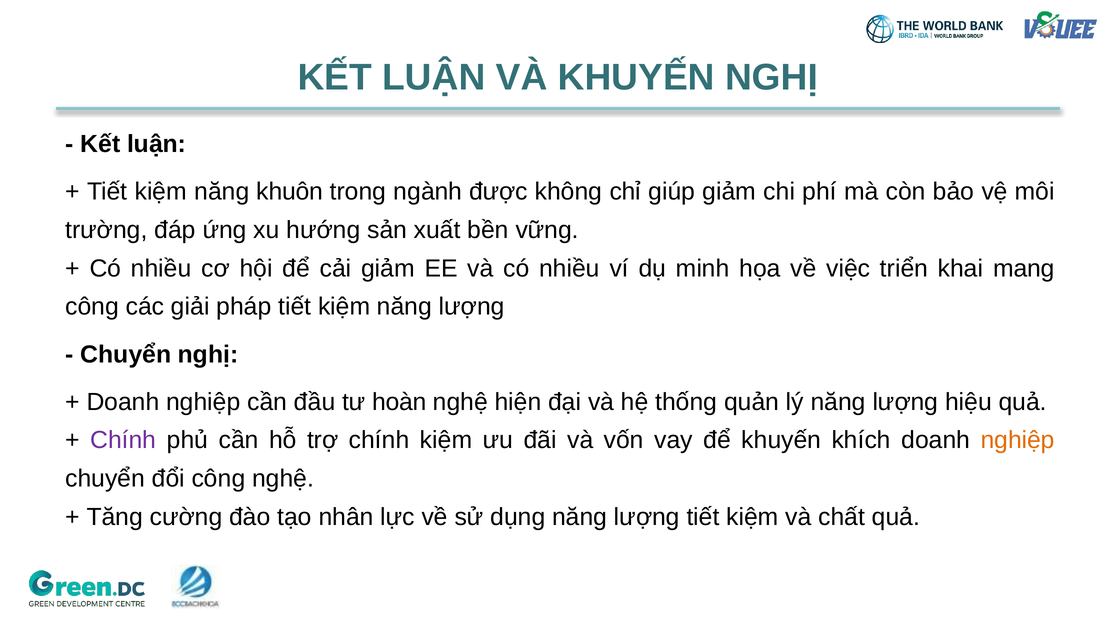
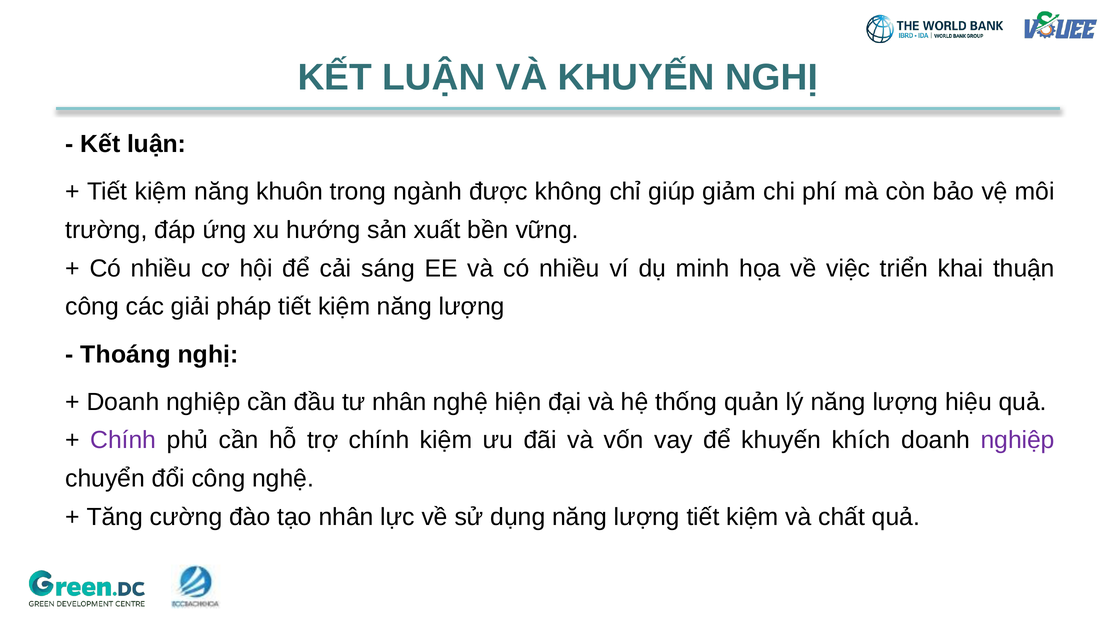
cải giảm: giảm -> sáng
mang: mang -> thuận
Chuyển at (126, 355): Chuyển -> Thoáng
tư hoàn: hoàn -> nhân
nghiệp at (1018, 441) colour: orange -> purple
